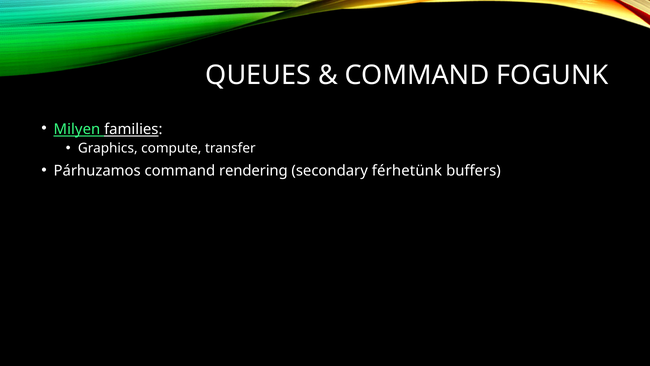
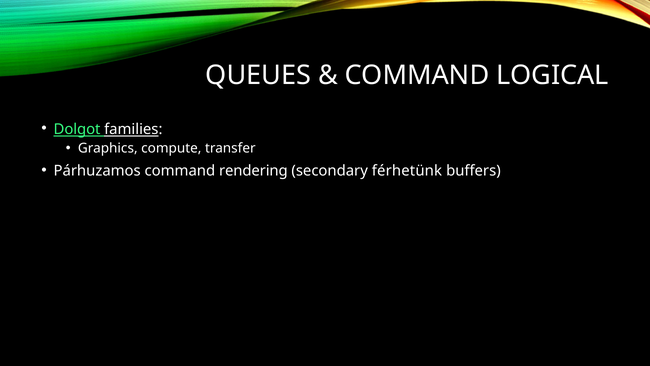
FOGUNK: FOGUNK -> LOGICAL
Milyen: Milyen -> Dolgot
